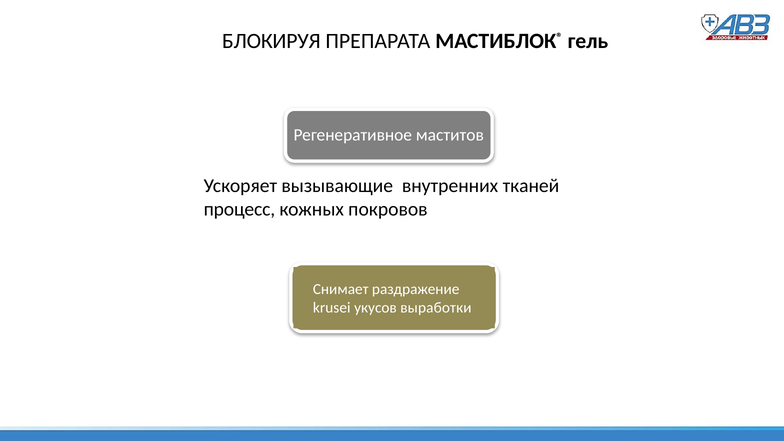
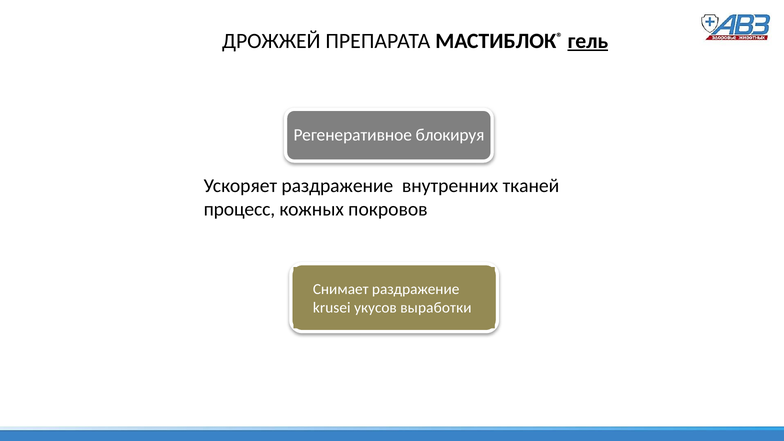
БЛОКИРУЯ: БЛОКИРУЯ -> ДРОЖЖЕЙ
гель underline: none -> present
маститов: маститов -> блокируя
Ускоряет вызывающие: вызывающие -> раздражение
